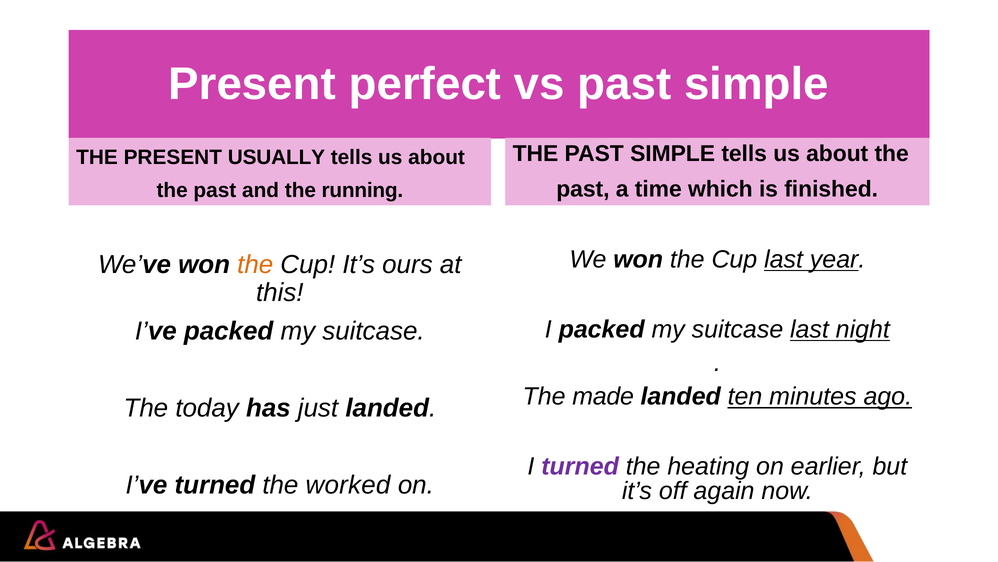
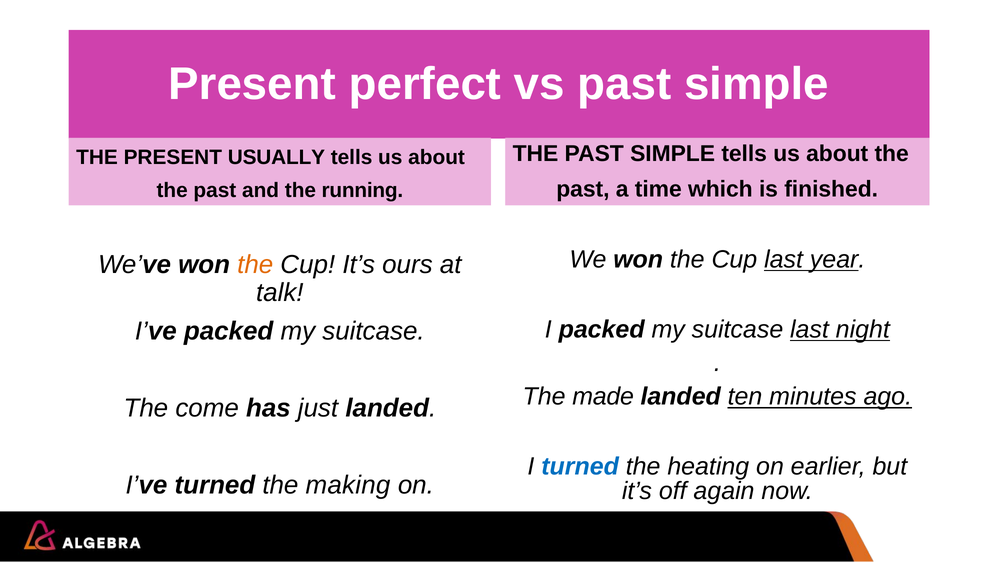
this: this -> talk
today: today -> come
turned at (580, 466) colour: purple -> blue
worked: worked -> making
